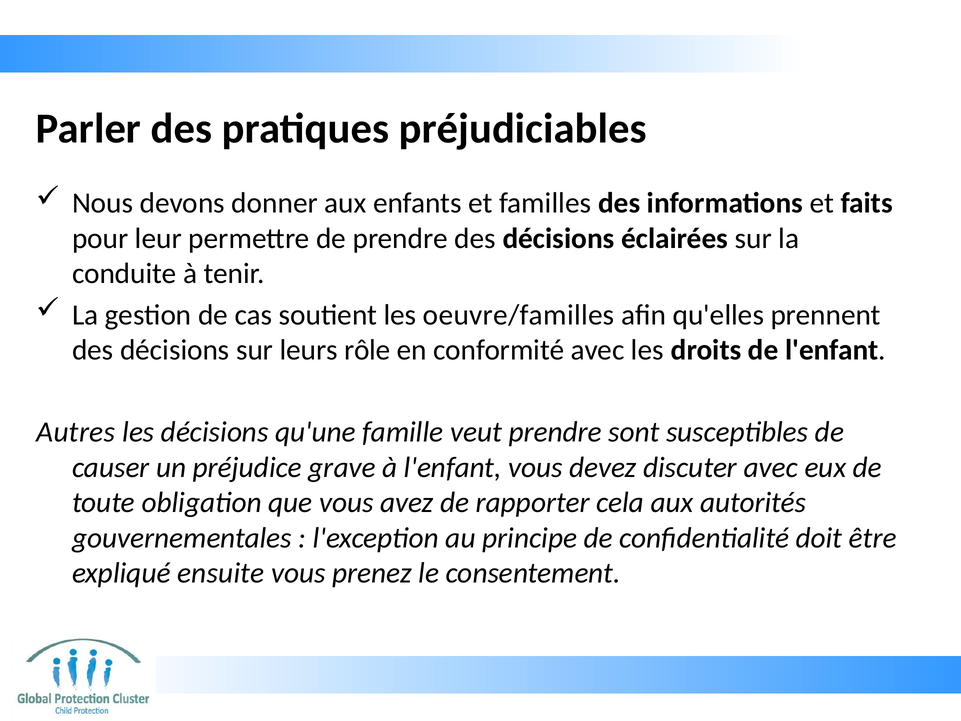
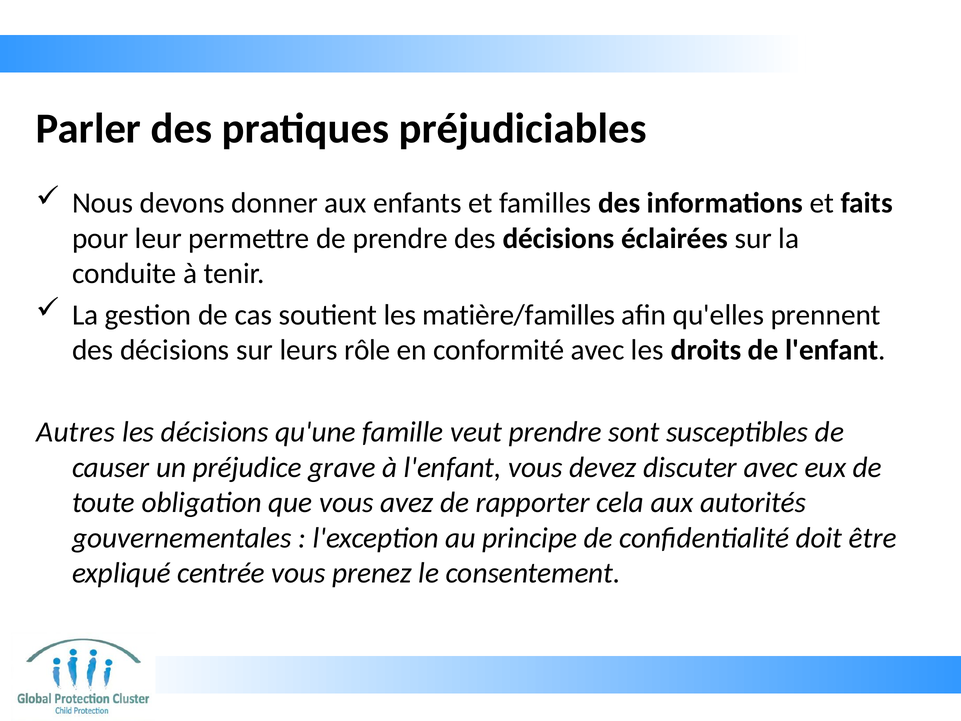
oeuvre/familles: oeuvre/familles -> matière/familles
ensuite: ensuite -> centrée
